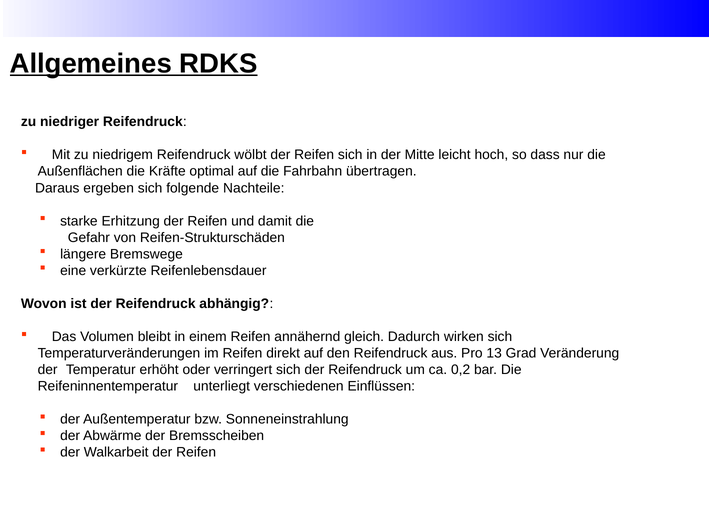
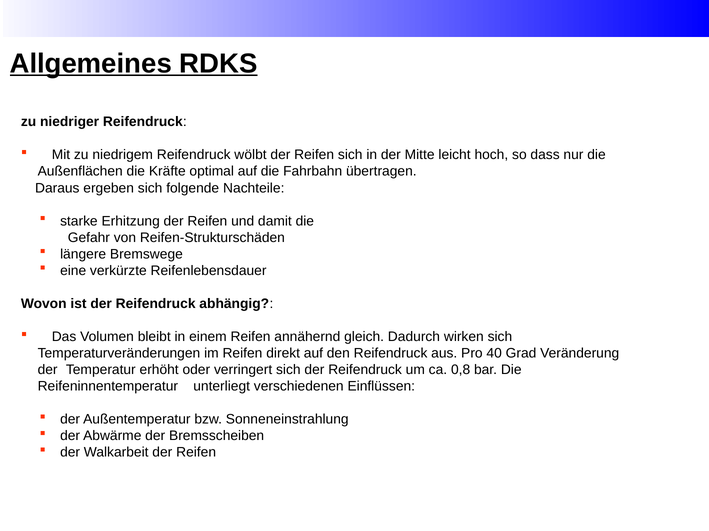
13: 13 -> 40
0,2: 0,2 -> 0,8
